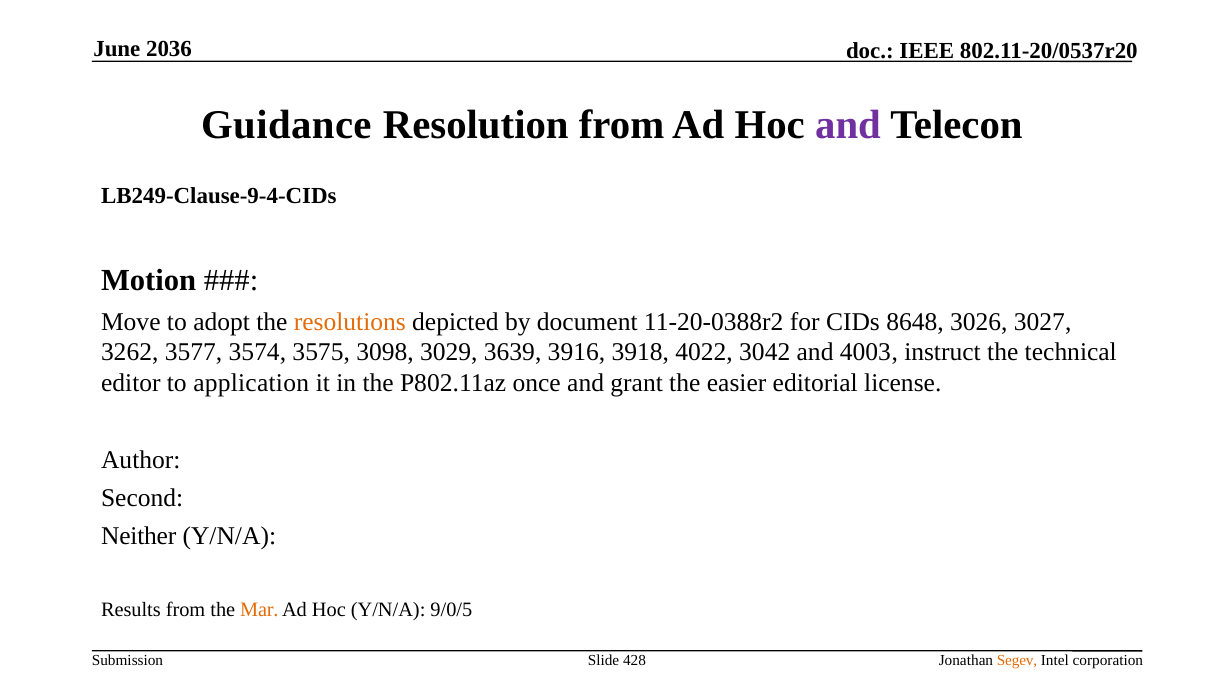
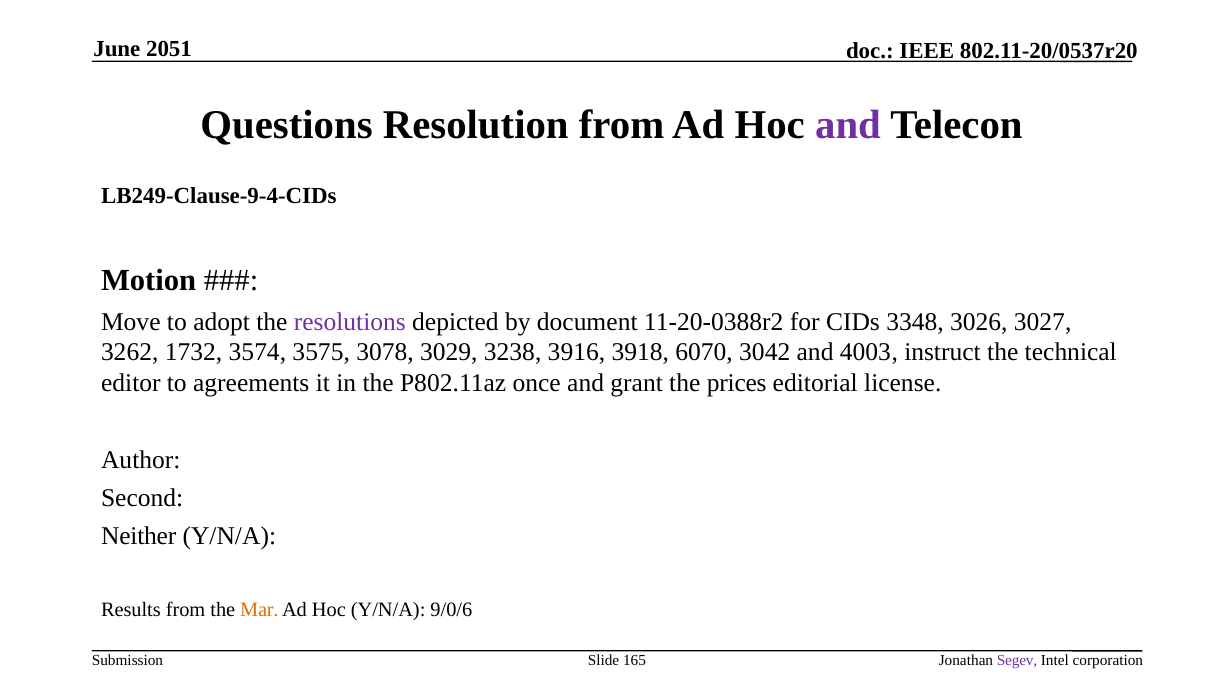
2036: 2036 -> 2051
Guidance: Guidance -> Questions
resolutions colour: orange -> purple
8648: 8648 -> 3348
3577: 3577 -> 1732
3098: 3098 -> 3078
3639: 3639 -> 3238
4022: 4022 -> 6070
application: application -> agreements
easier: easier -> prices
9/0/5: 9/0/5 -> 9/0/6
428: 428 -> 165
Segev colour: orange -> purple
